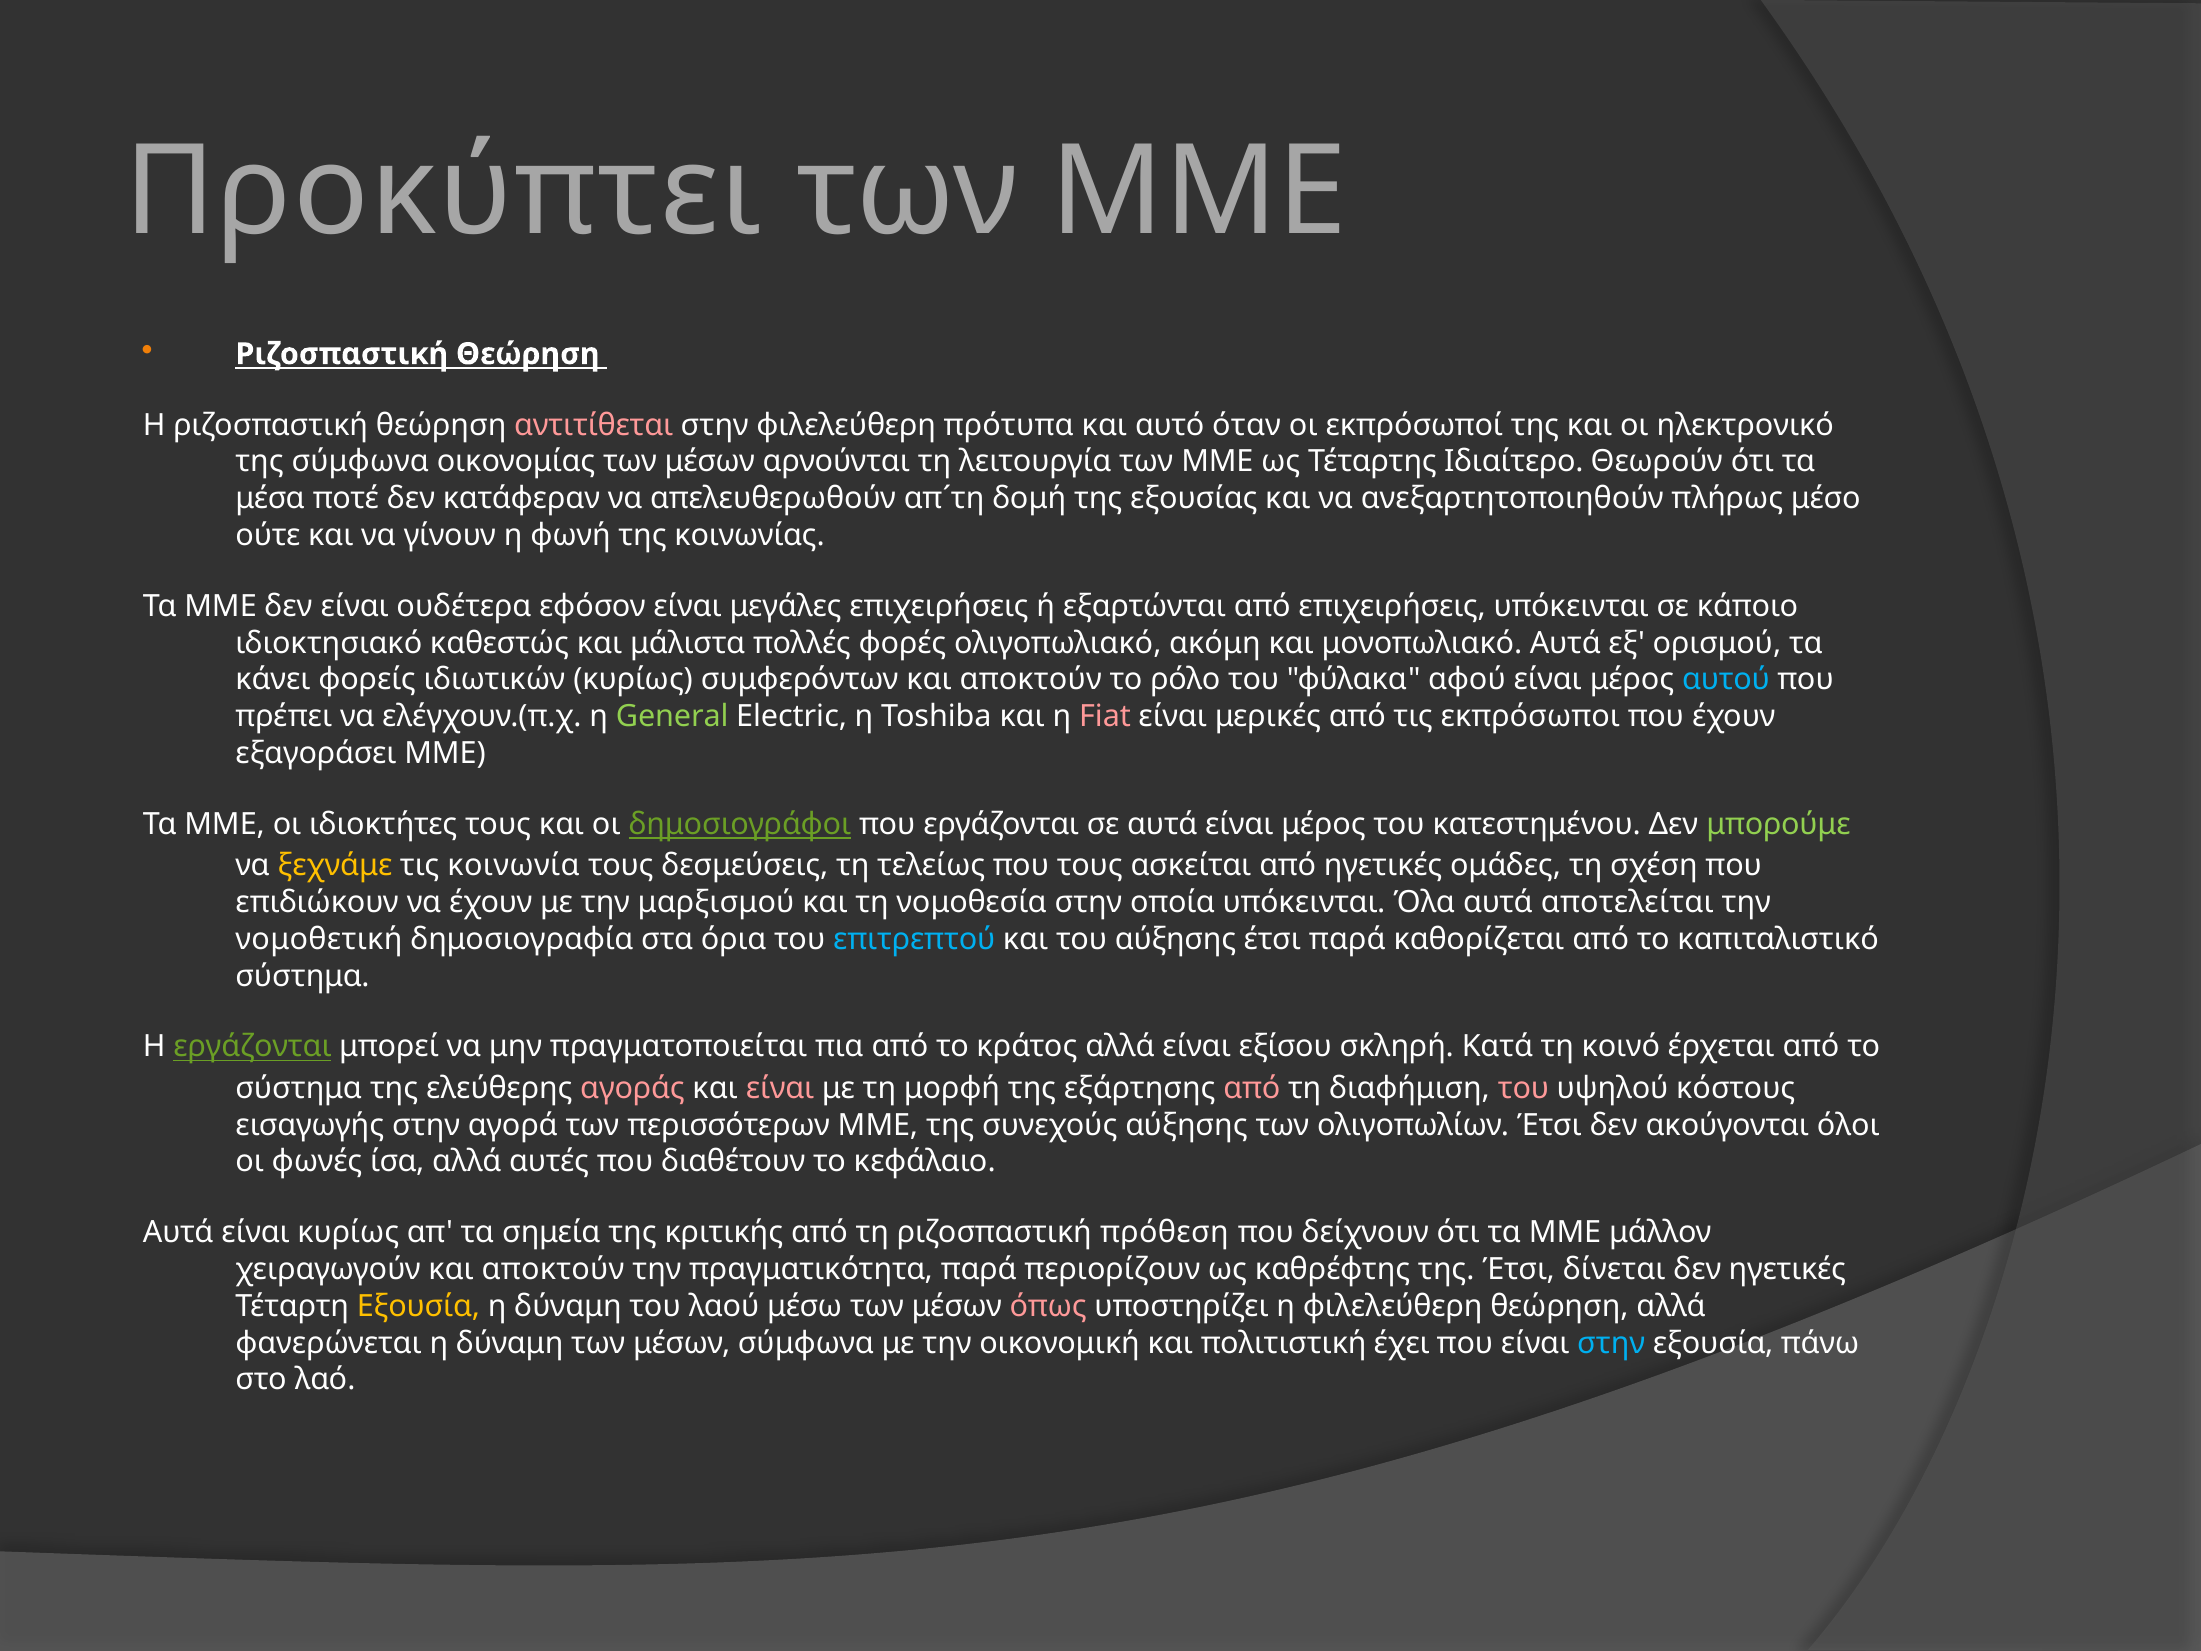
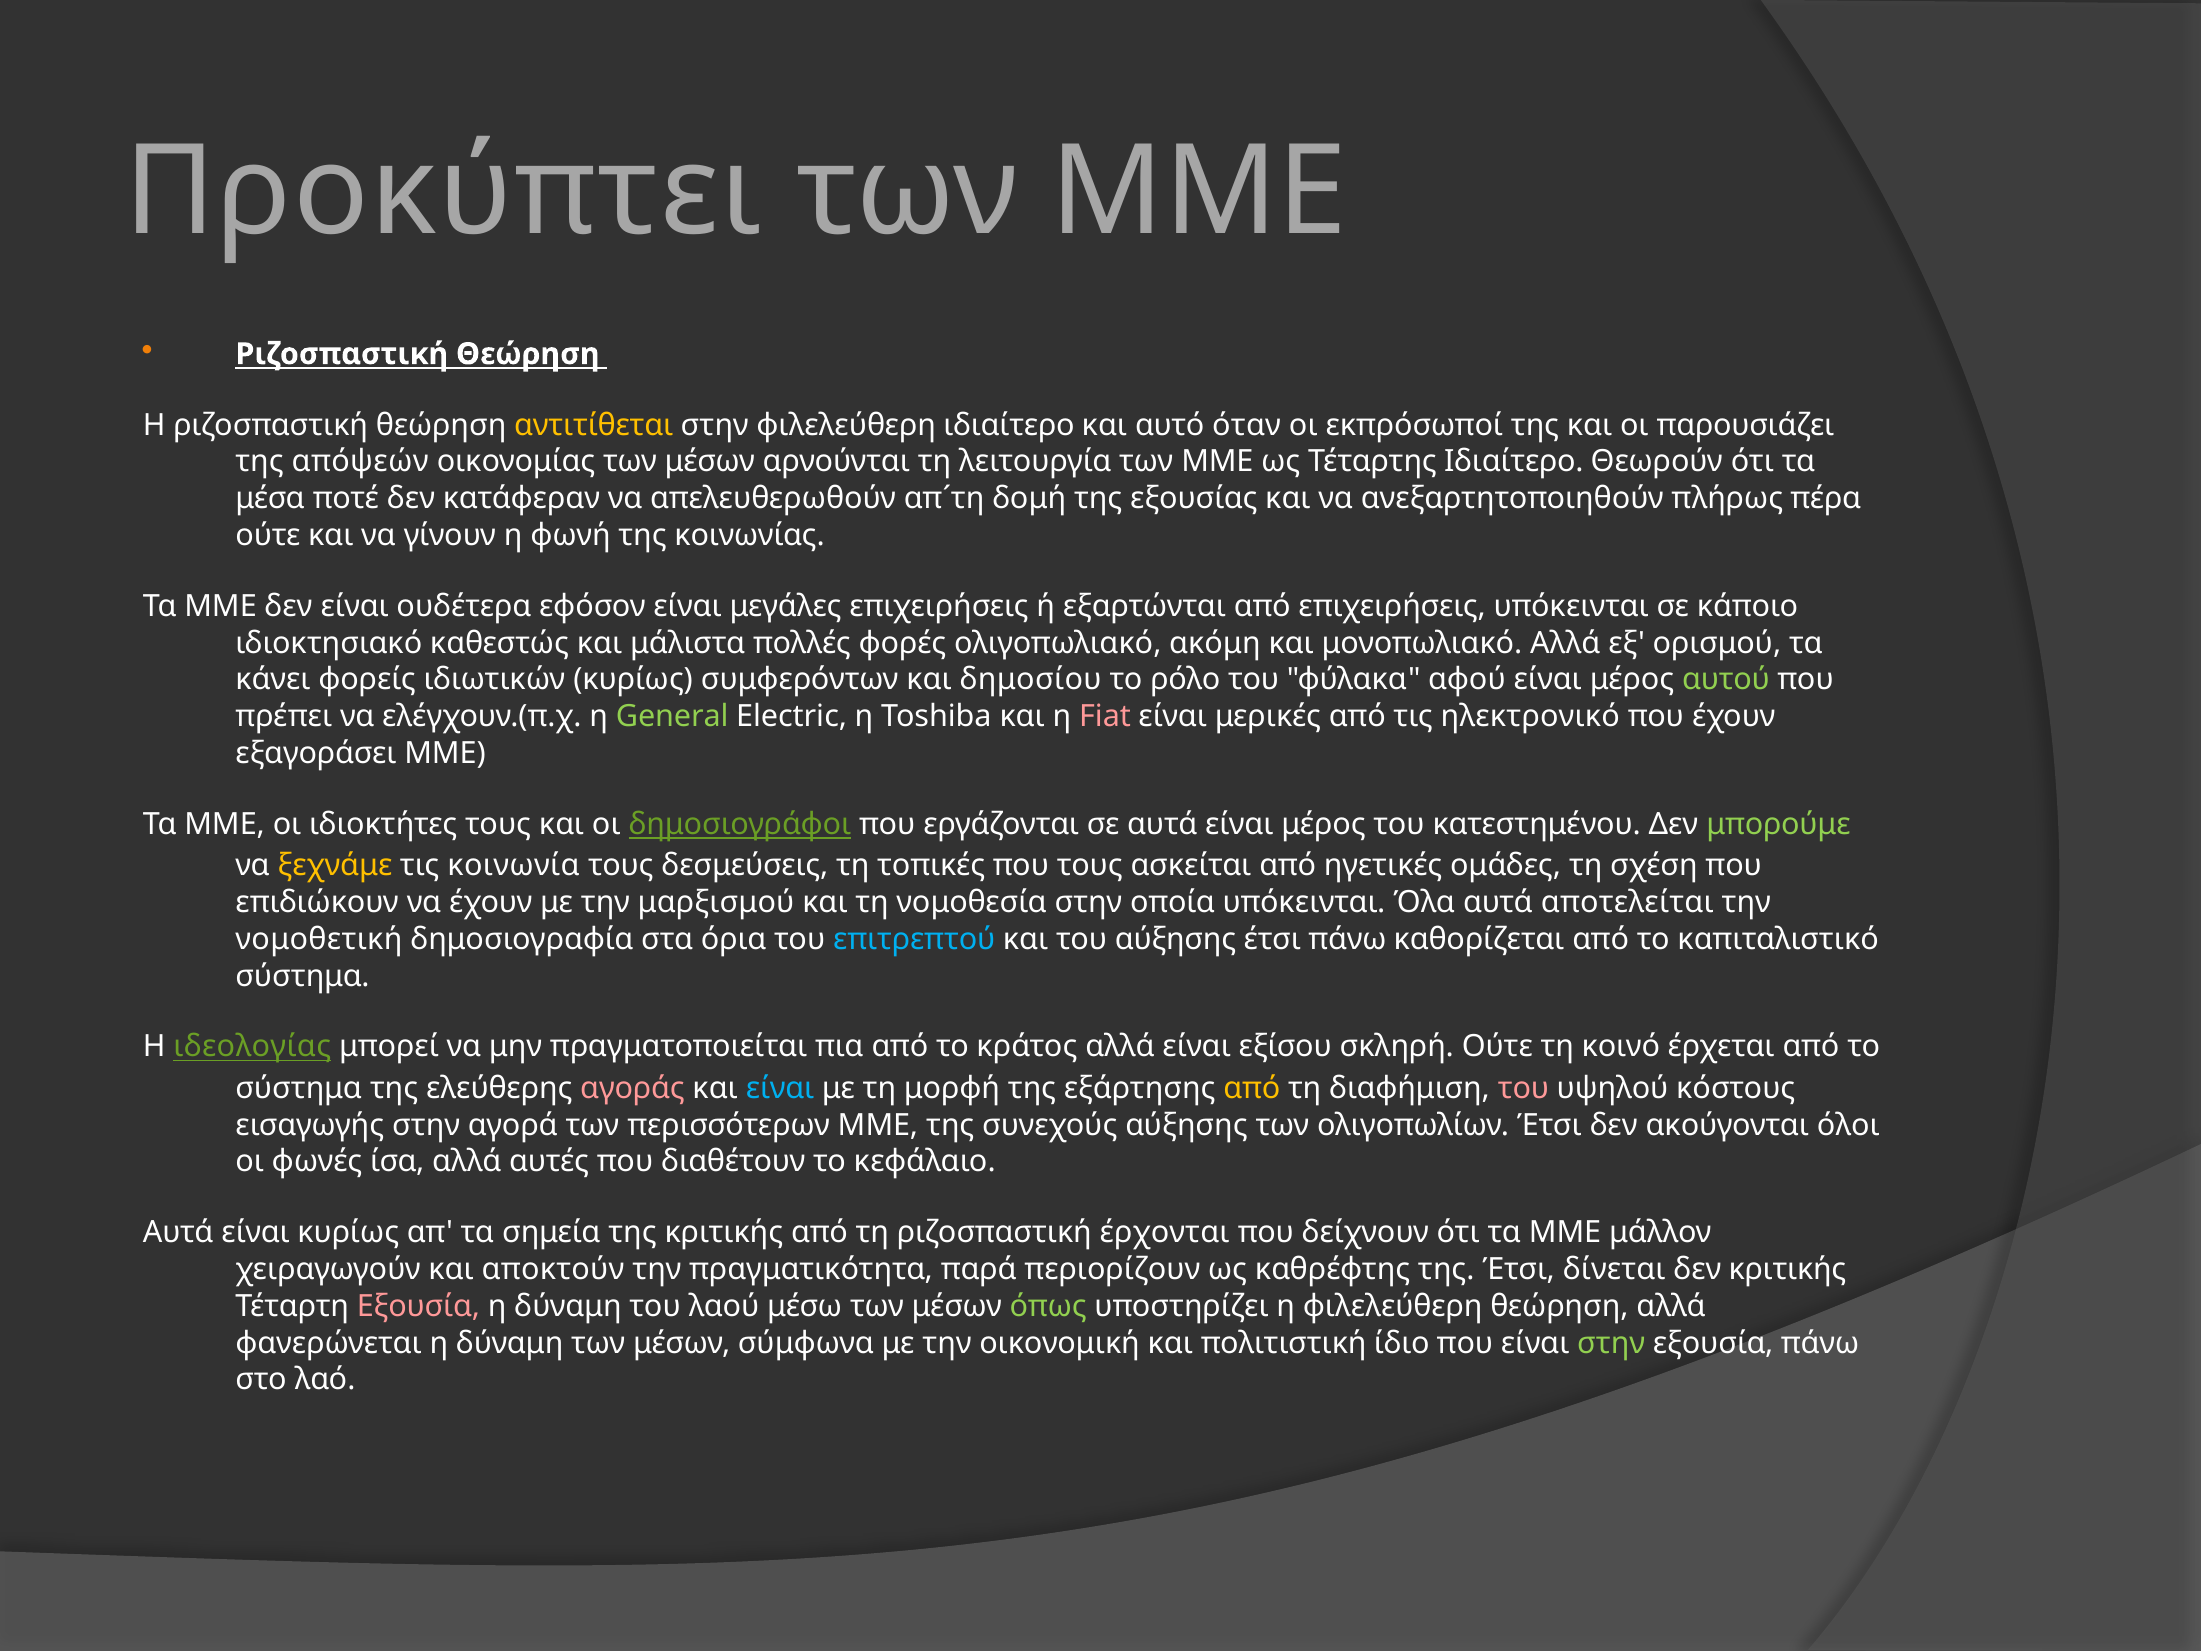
αντιτίθεται colour: pink -> yellow
φιλελεύθερη πρότυπα: πρότυπα -> ιδιαίτερο
ηλεκτρονικό: ηλεκτρονικό -> παρουσιάζει
της σύμφωνα: σύμφωνα -> απόψεών
μέσο: μέσο -> πέρα
μονοπωλιακό Αυτά: Αυτά -> Αλλά
συμφερόντων και αποκτούν: αποκτούν -> δημοσίου
αυτού colour: light blue -> light green
εκπρόσωποι: εκπρόσωποι -> ηλεκτρονικό
τελείως: τελείως -> τοπικές
έτσι παρά: παρά -> πάνω
Η εργάζονται: εργάζονται -> ιδεολογίας
σκληρή Κατά: Κατά -> Ούτε
είναι at (780, 1088) colour: pink -> light blue
από at (1252, 1088) colour: pink -> yellow
πρόθεση: πρόθεση -> έρχονται
δεν ηγετικές: ηγετικές -> κριτικής
Εξουσία at (419, 1306) colour: yellow -> pink
όπως colour: pink -> light green
έχει: έχει -> ίδιο
στην at (1611, 1343) colour: light blue -> light green
